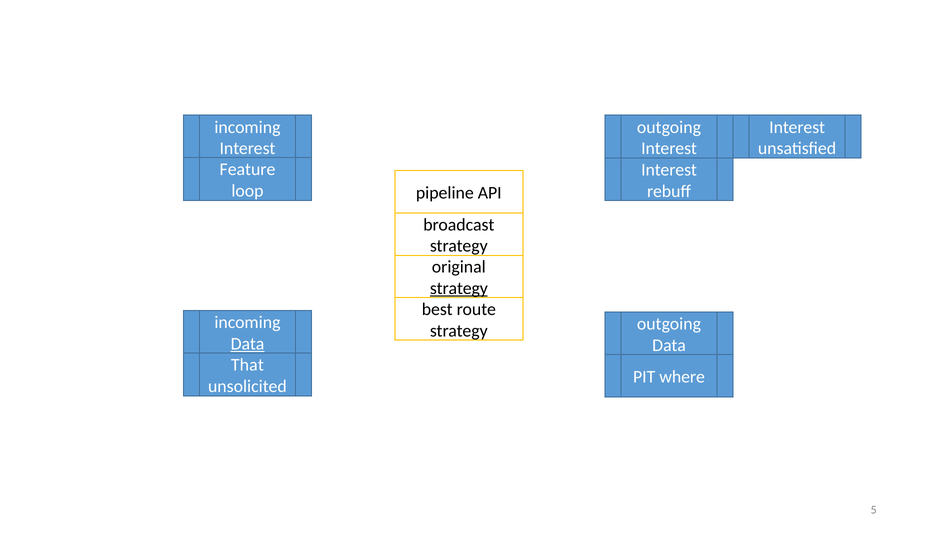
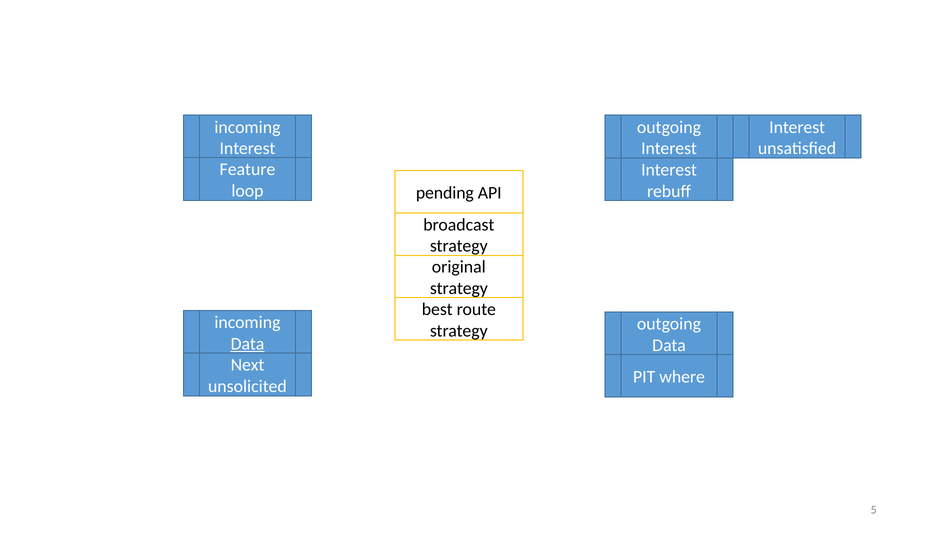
pipeline: pipeline -> pending
strategy at (459, 288) underline: present -> none
That: That -> Next
